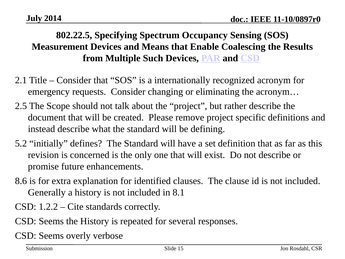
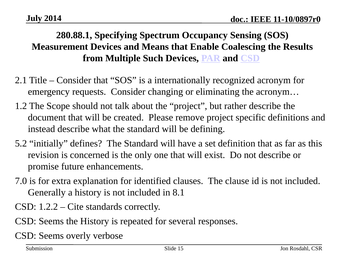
802.22.5: 802.22.5 -> 280.88.1
2.5: 2.5 -> 1.2
8.6: 8.6 -> 7.0
